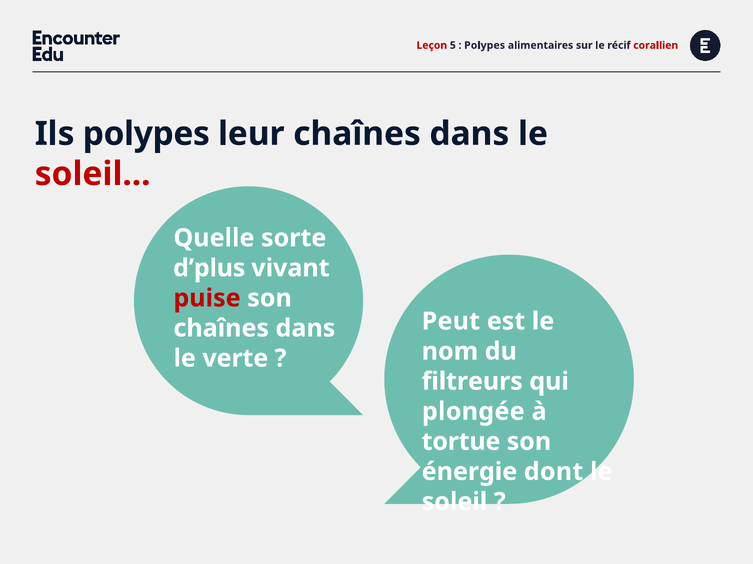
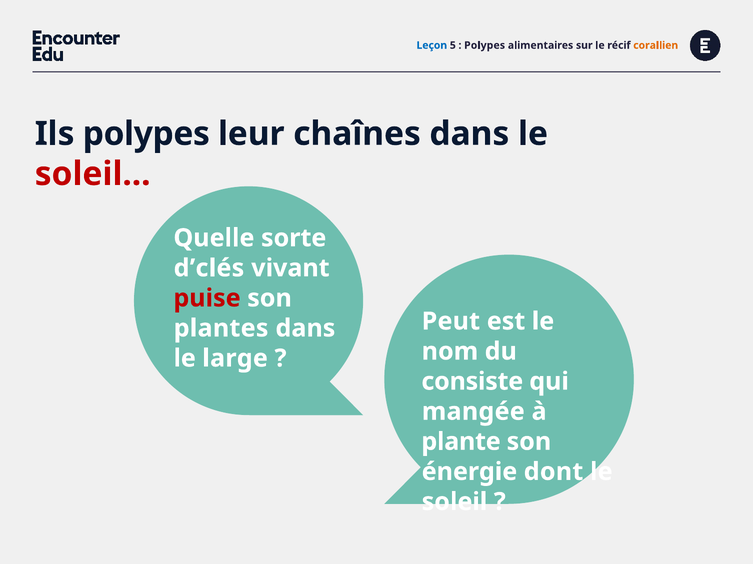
Leçon colour: red -> blue
corallien colour: red -> orange
d’plus: d’plus -> d’clés
chaînes at (221, 329): chaînes -> plantes
verte: verte -> large
filtreurs: filtreurs -> consiste
plongée: plongée -> mangée
tortue: tortue -> plante
